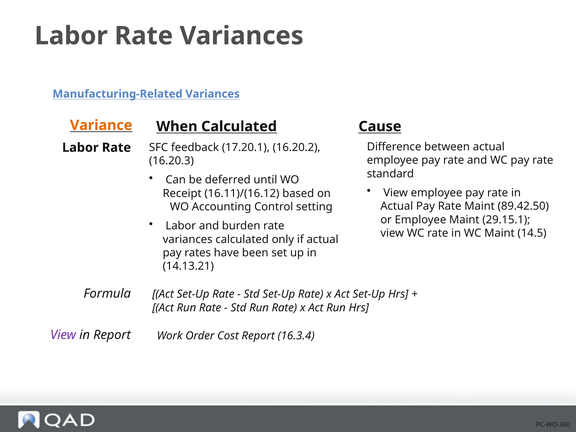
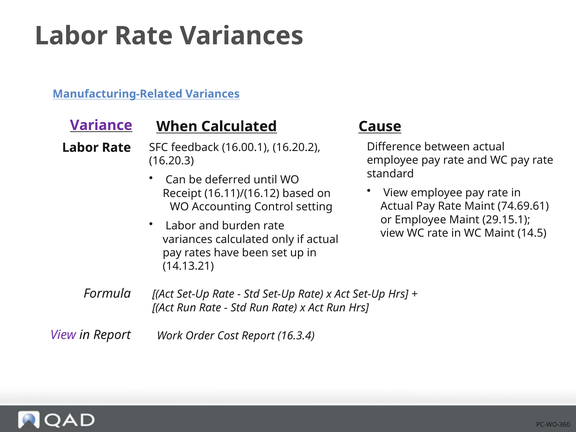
Variance colour: orange -> purple
17.20.1: 17.20.1 -> 16.00.1
89.42.50: 89.42.50 -> 74.69.61
